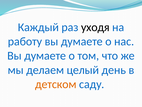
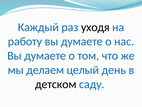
детском colour: orange -> black
